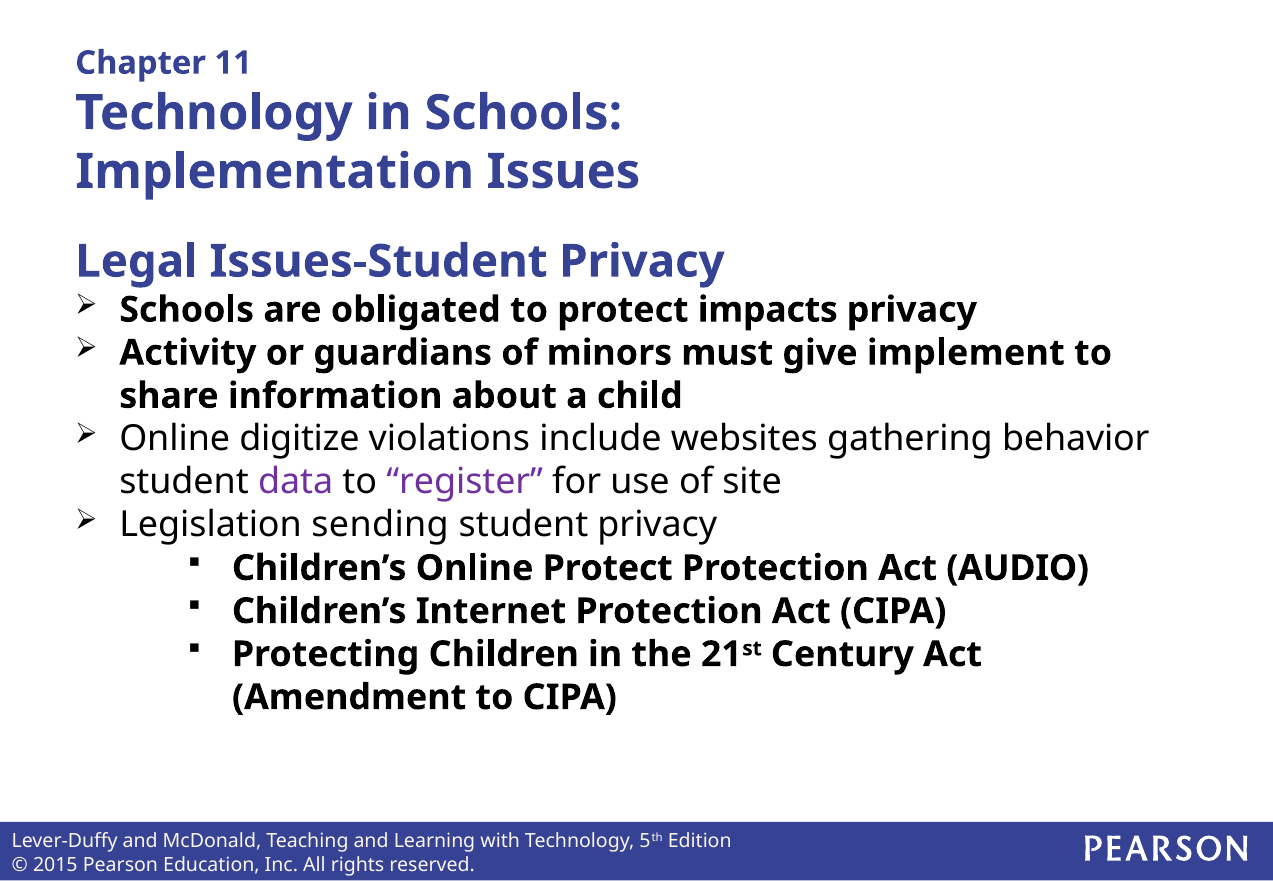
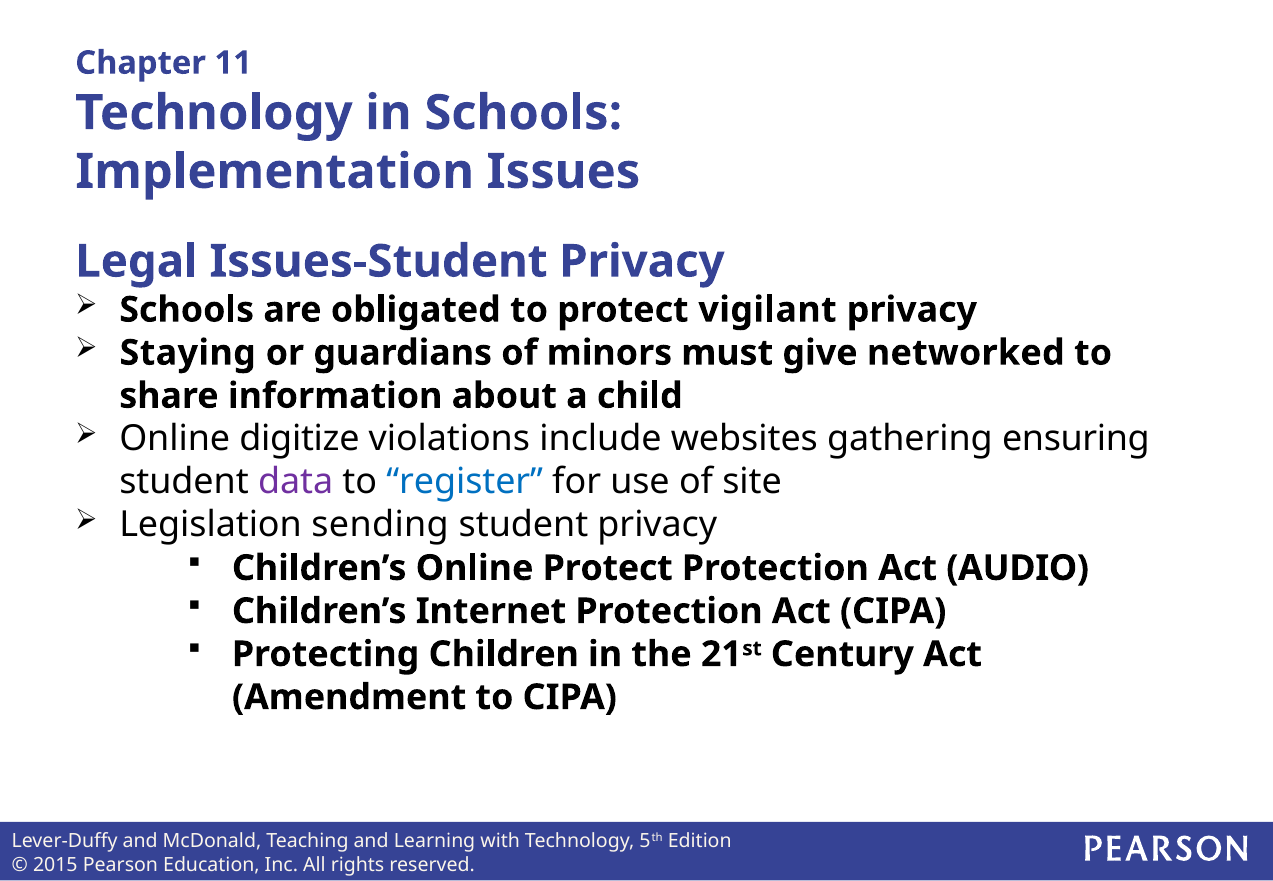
impacts: impacts -> vigilant
Activity: Activity -> Staying
implement: implement -> networked
behavior: behavior -> ensuring
register colour: purple -> blue
